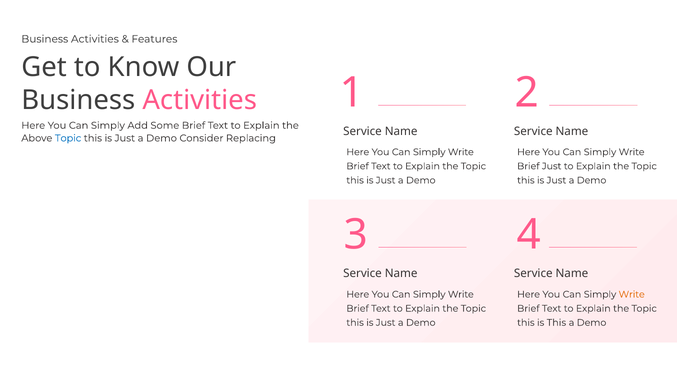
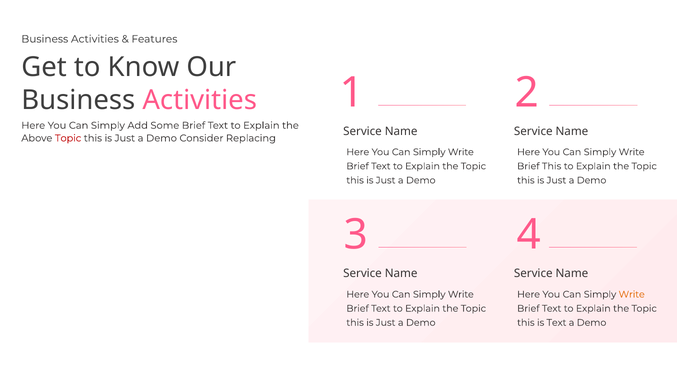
Topic at (68, 138) colour: blue -> red
Brief Just: Just -> This
is This: This -> Text
